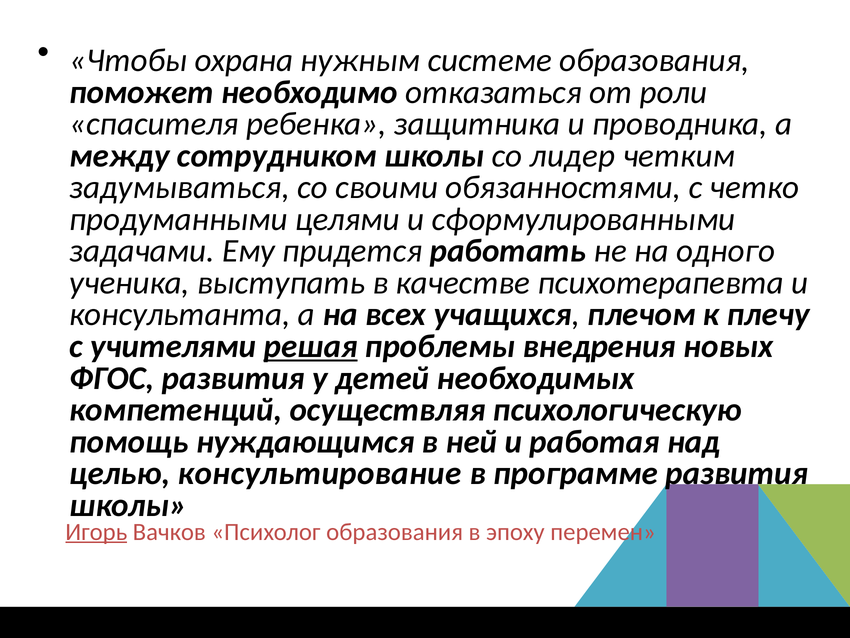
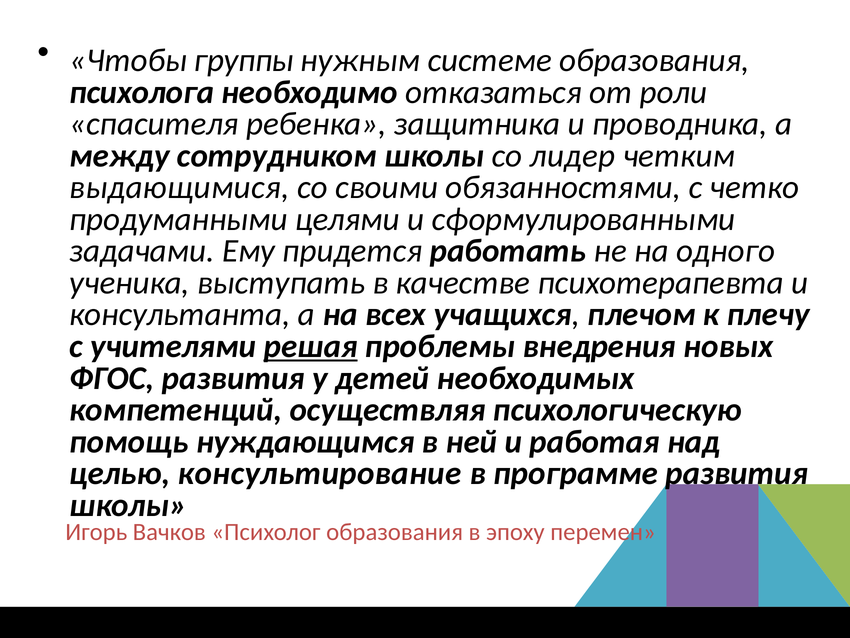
охрана: охрана -> группы
поможет: поможет -> психолога
задумываться: задумываться -> выдающимися
Игорь underline: present -> none
